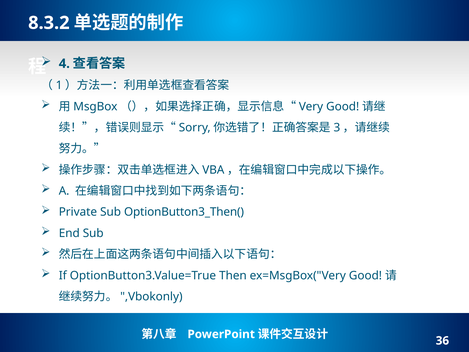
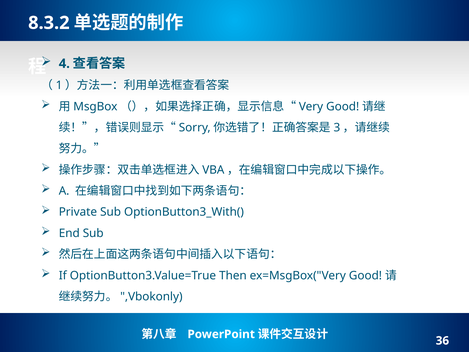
OptionButton3_Then(: OptionButton3_Then( -> OptionButton3_With(
